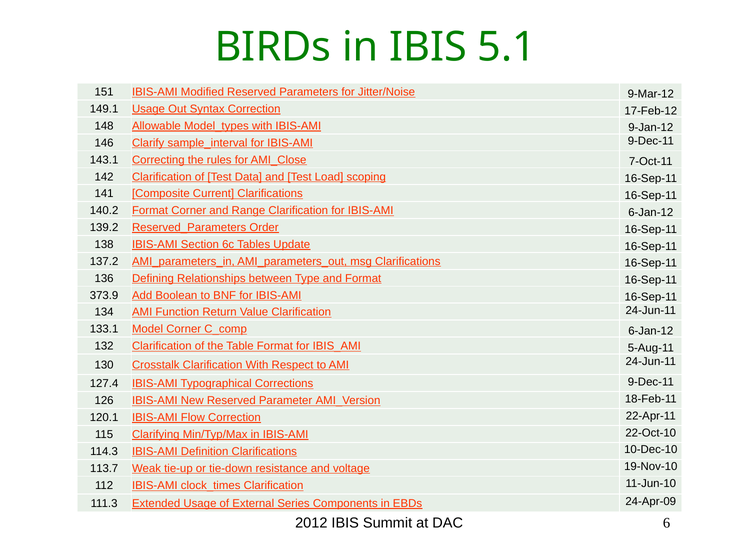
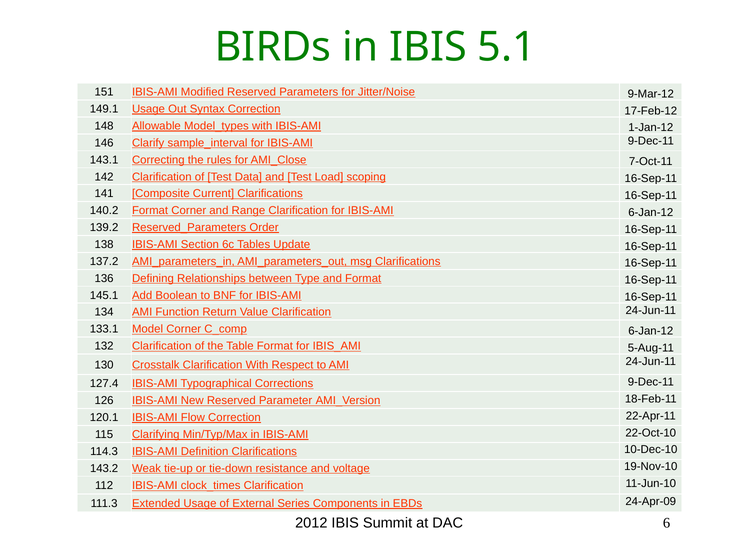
9-Jan-12: 9-Jan-12 -> 1-Jan-12
373.9: 373.9 -> 145.1
113.7: 113.7 -> 143.2
